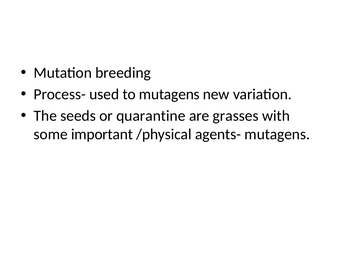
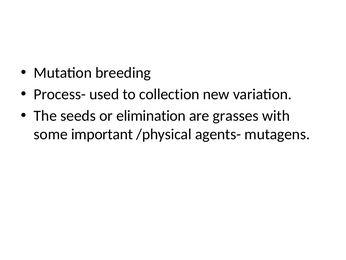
to mutagens: mutagens -> collection
quarantine: quarantine -> elimination
